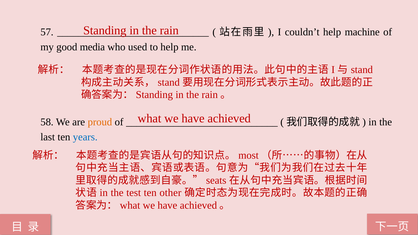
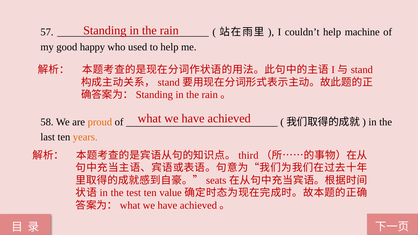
media: media -> happy
years colour: blue -> orange
most: most -> third
other: other -> value
